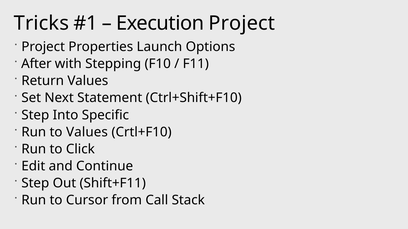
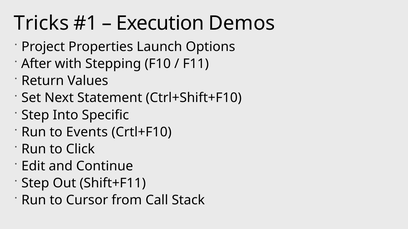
Execution Project: Project -> Demos
to Values: Values -> Events
